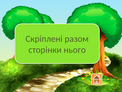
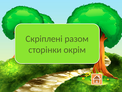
нього: нього -> окрім
